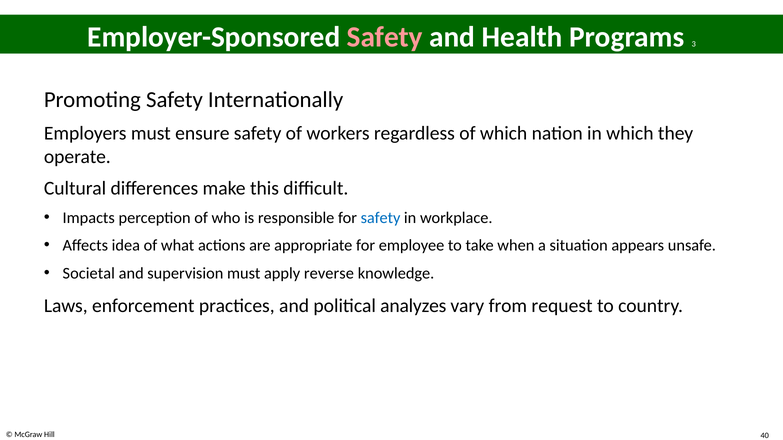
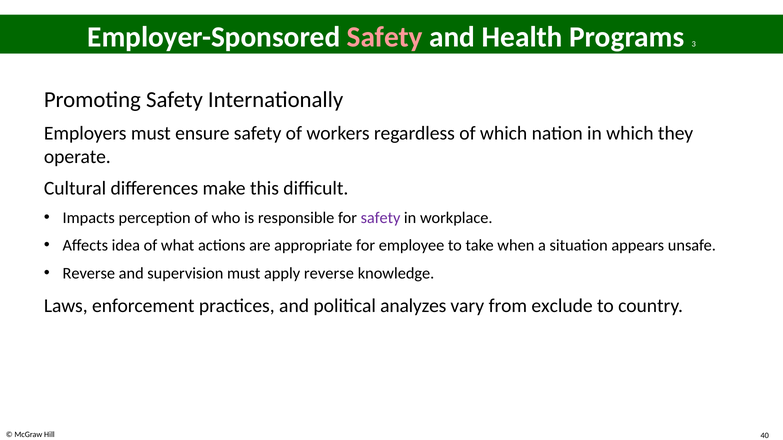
safety at (381, 218) colour: blue -> purple
Societal at (89, 273): Societal -> Reverse
request: request -> exclude
